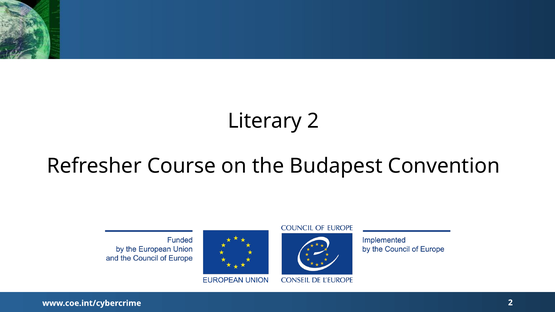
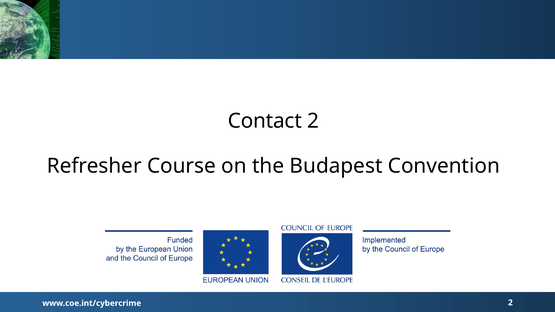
Literary: Literary -> Contact
